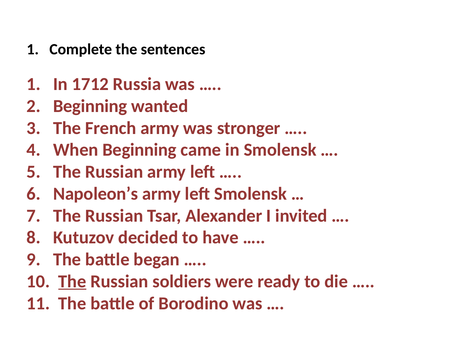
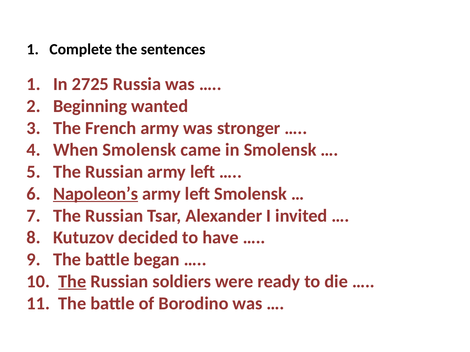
1712: 1712 -> 2725
When Beginning: Beginning -> Smolensk
Napoleon’s underline: none -> present
